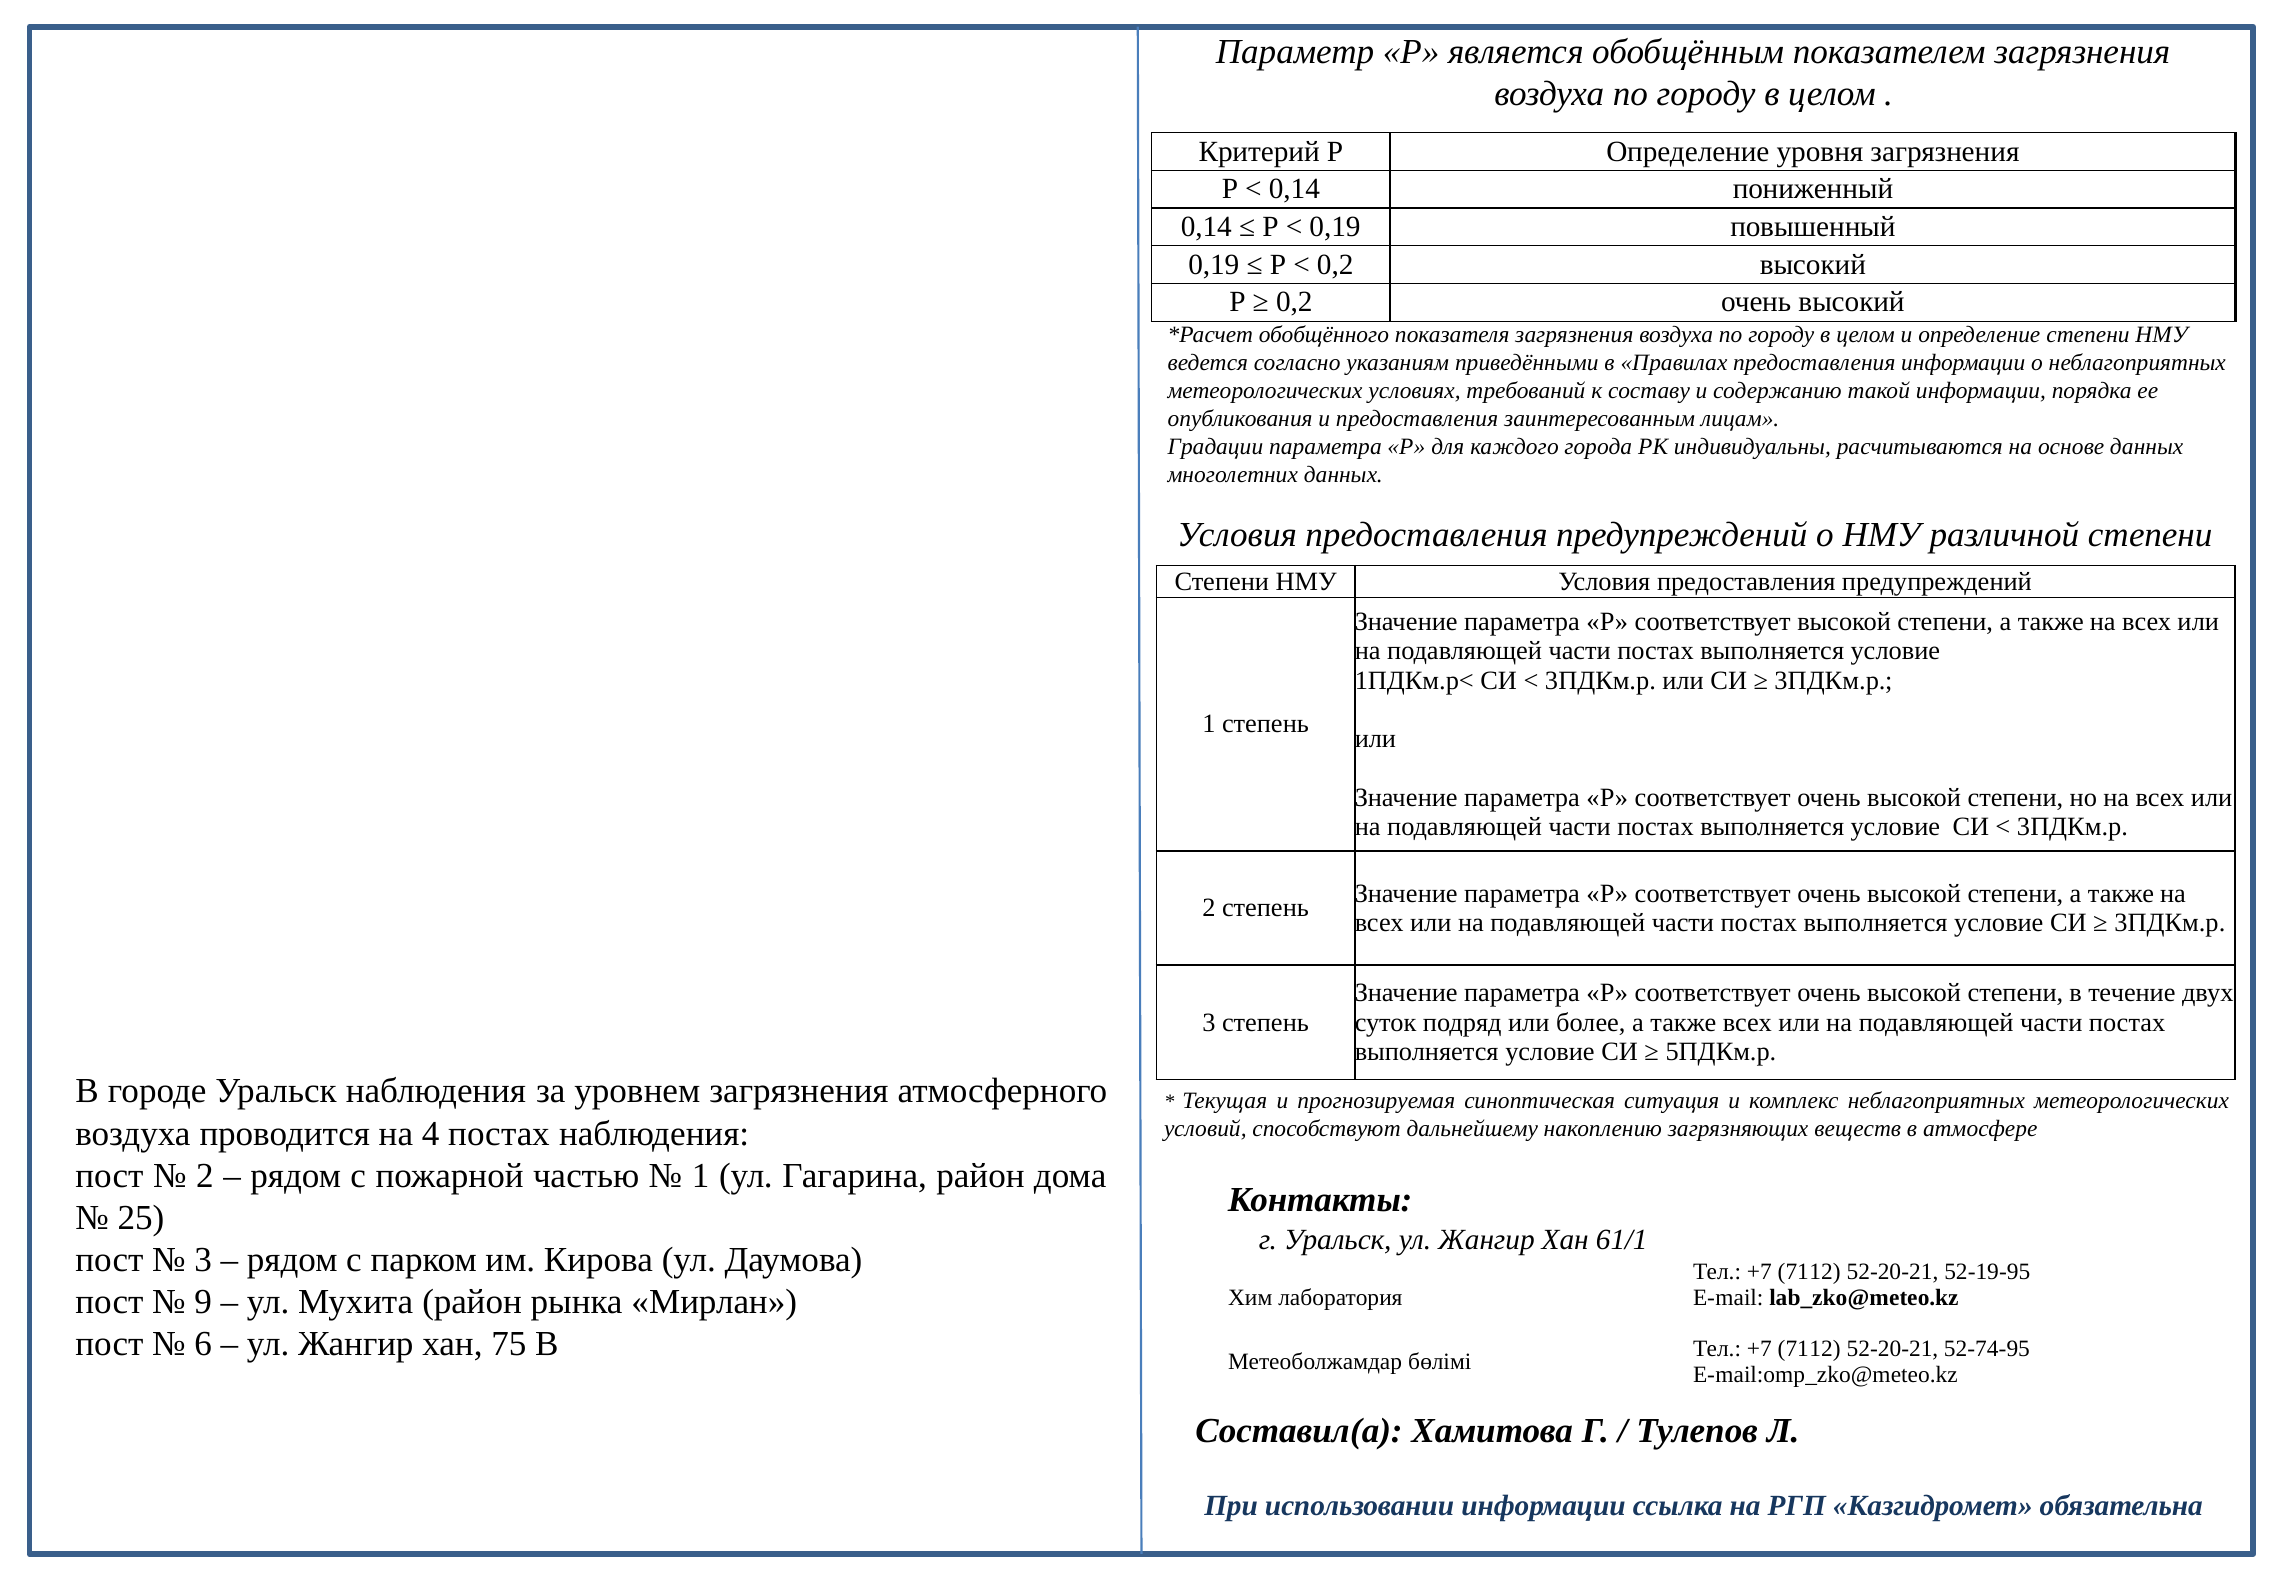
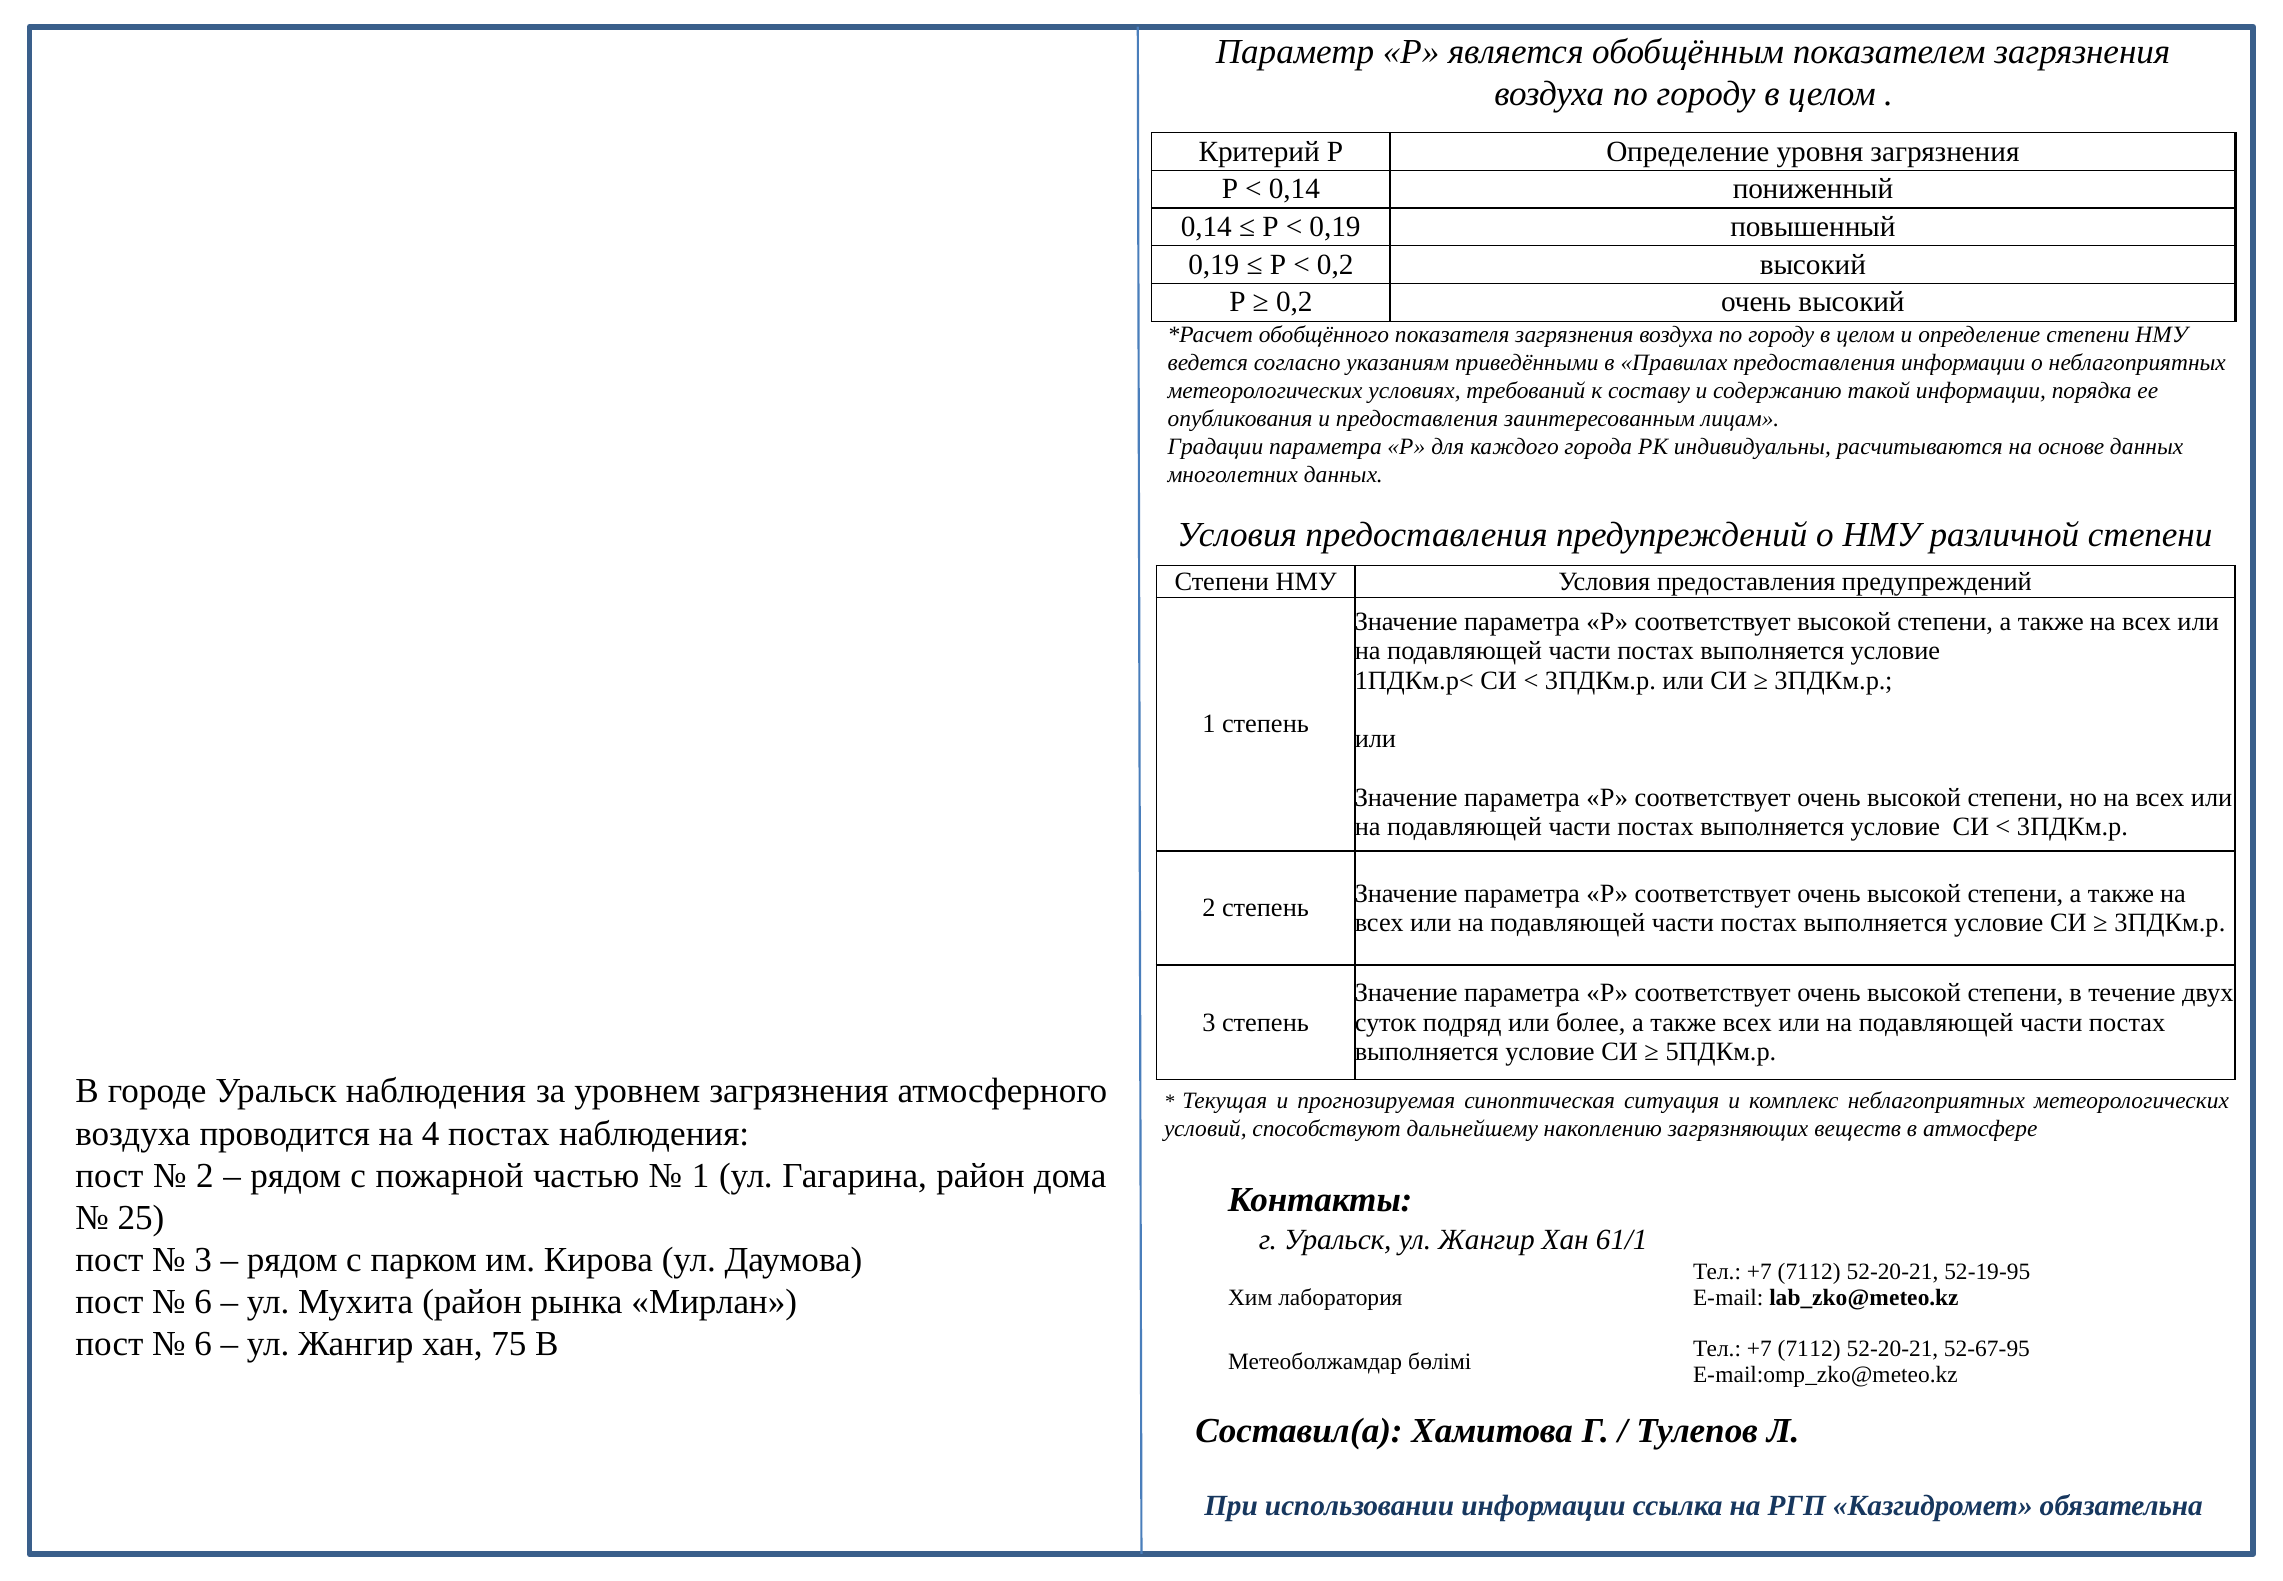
9 at (203, 1302): 9 -> 6
52-74-95: 52-74-95 -> 52-67-95
